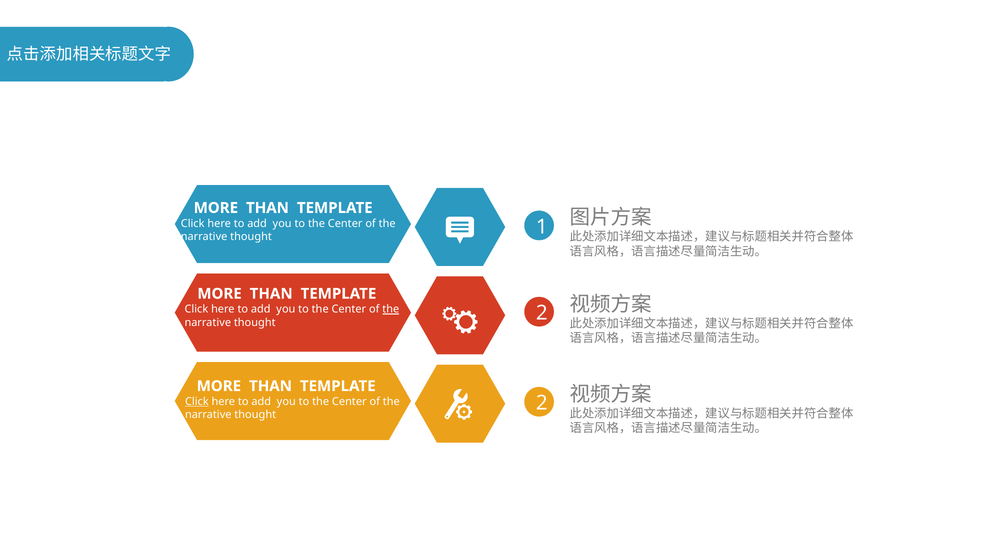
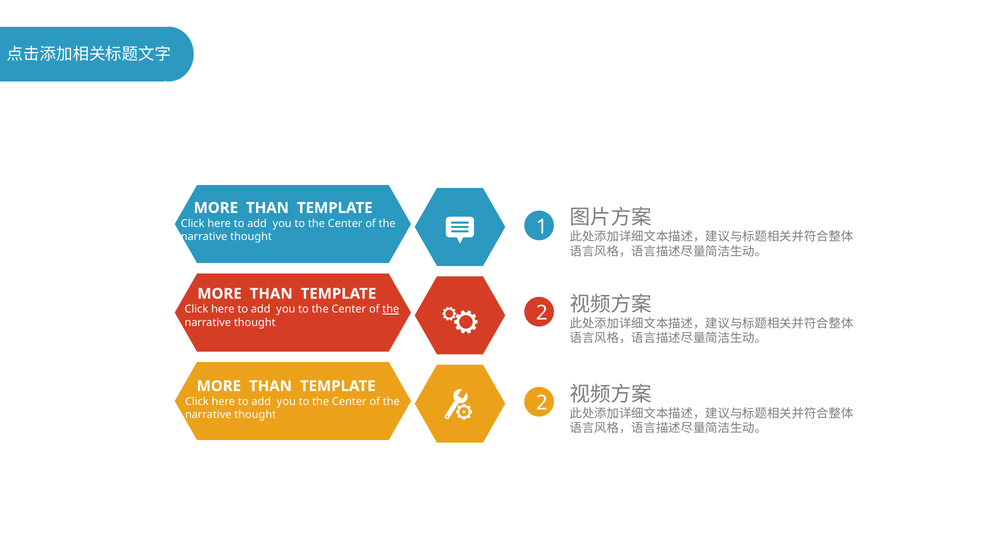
Click at (197, 401) underline: present -> none
